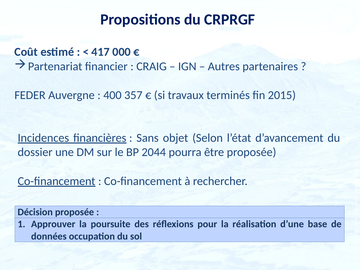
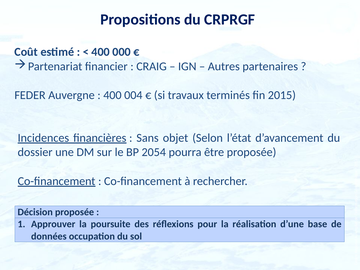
417 at (101, 52): 417 -> 400
357: 357 -> 004
2044: 2044 -> 2054
